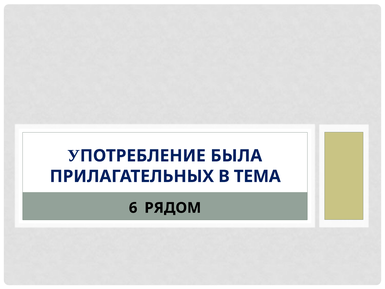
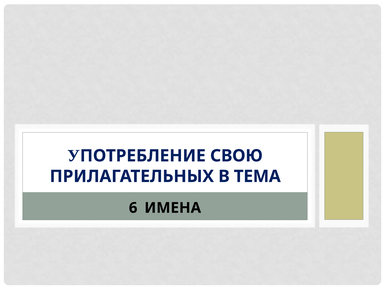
БЫЛА: БЫЛА -> СВОЮ
РЯДОМ: РЯДОМ -> ИМЕНА
